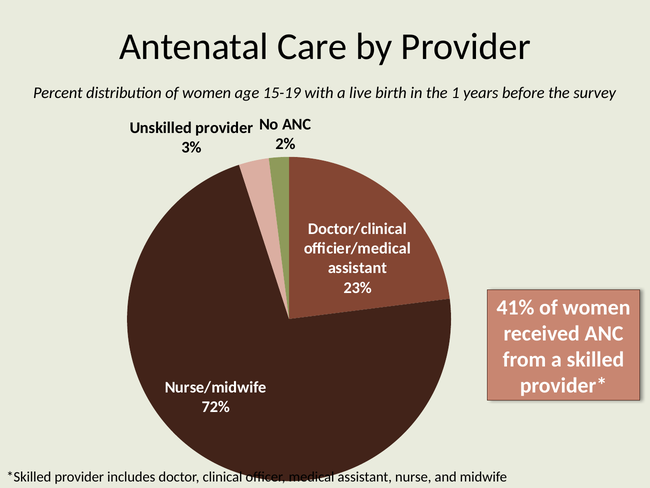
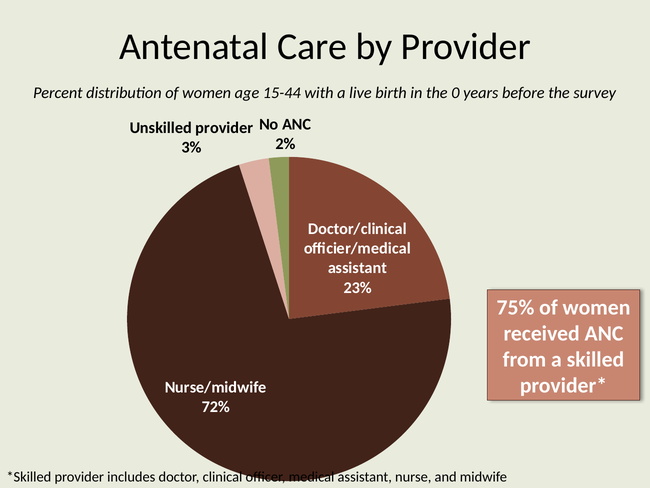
15-19: 15-19 -> 15-44
1: 1 -> 0
41%: 41% -> 75%
